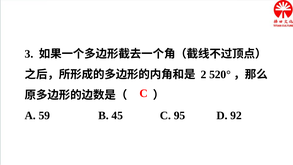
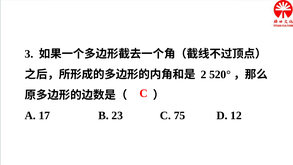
59: 59 -> 17
45: 45 -> 23
95: 95 -> 75
92: 92 -> 12
